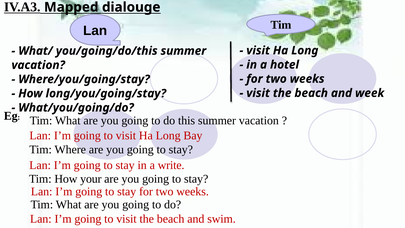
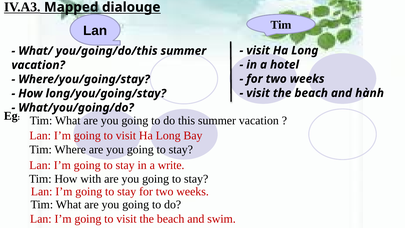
week: week -> hành
your: your -> with
